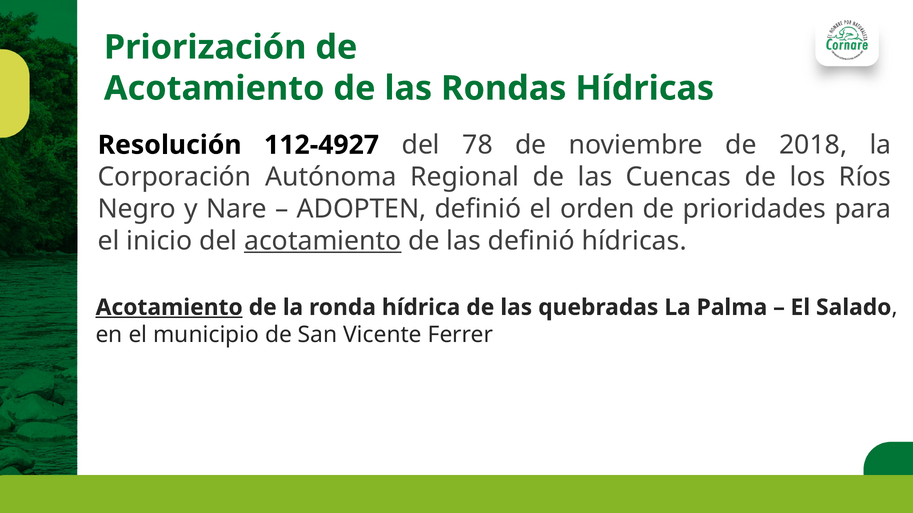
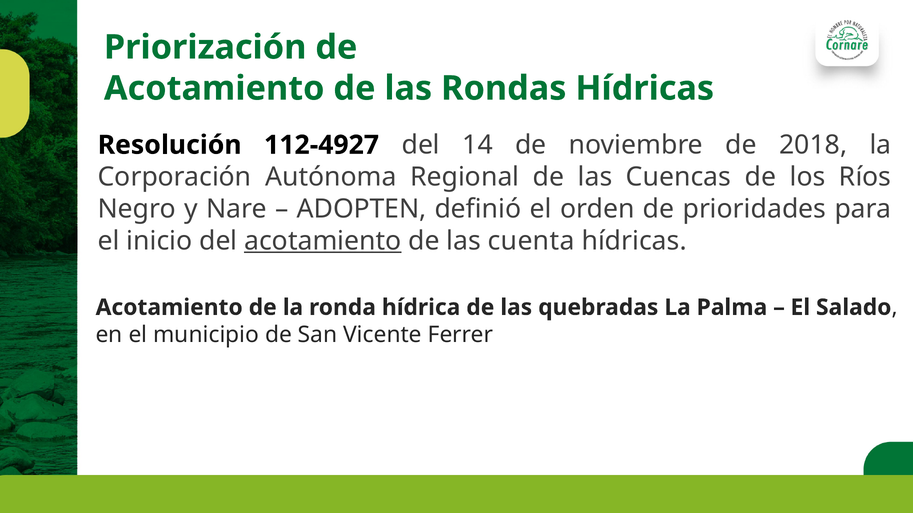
78: 78 -> 14
las definió: definió -> cuenta
Acotamiento at (169, 308) underline: present -> none
